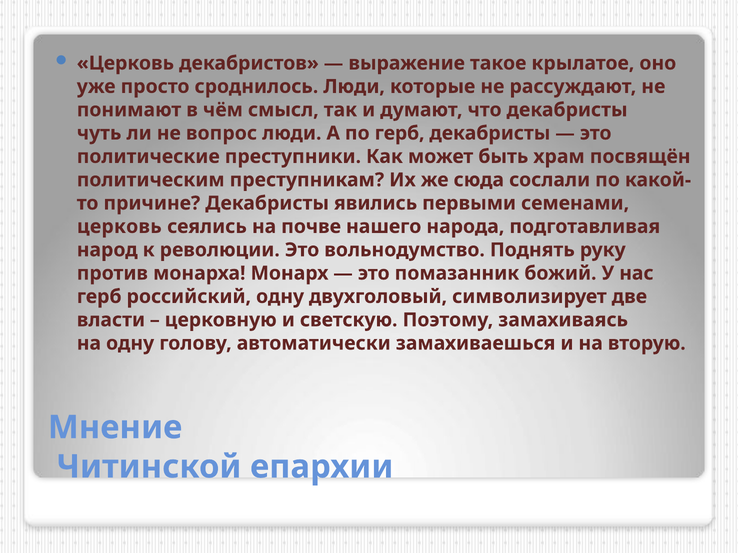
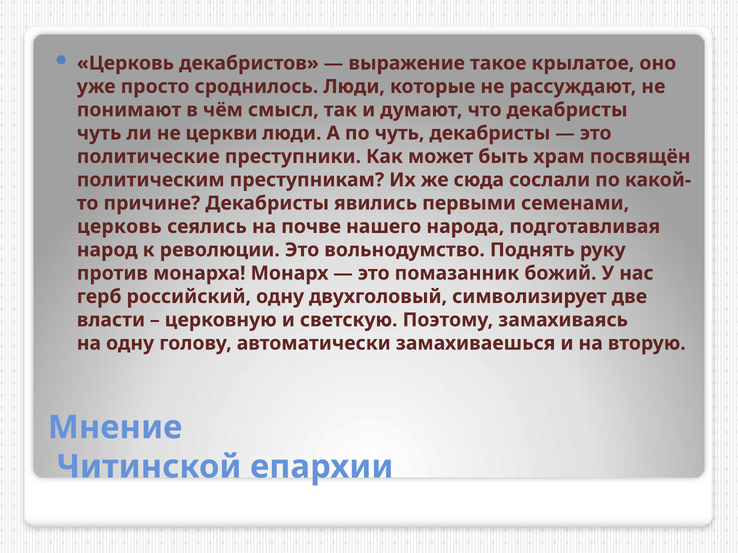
вопрос: вопрос -> церкви
по герб: герб -> чуть
